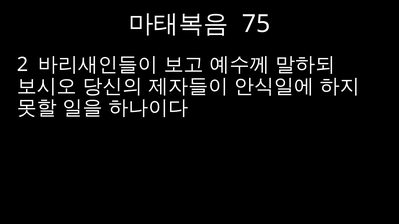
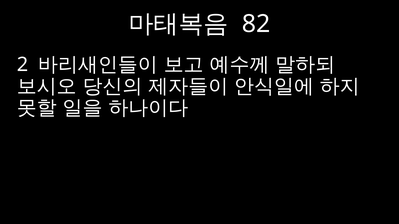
75: 75 -> 82
